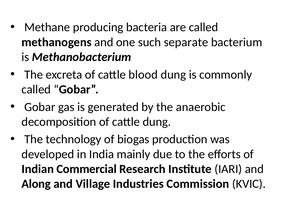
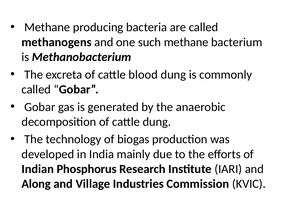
such separate: separate -> methane
Commercial: Commercial -> Phosphorus
